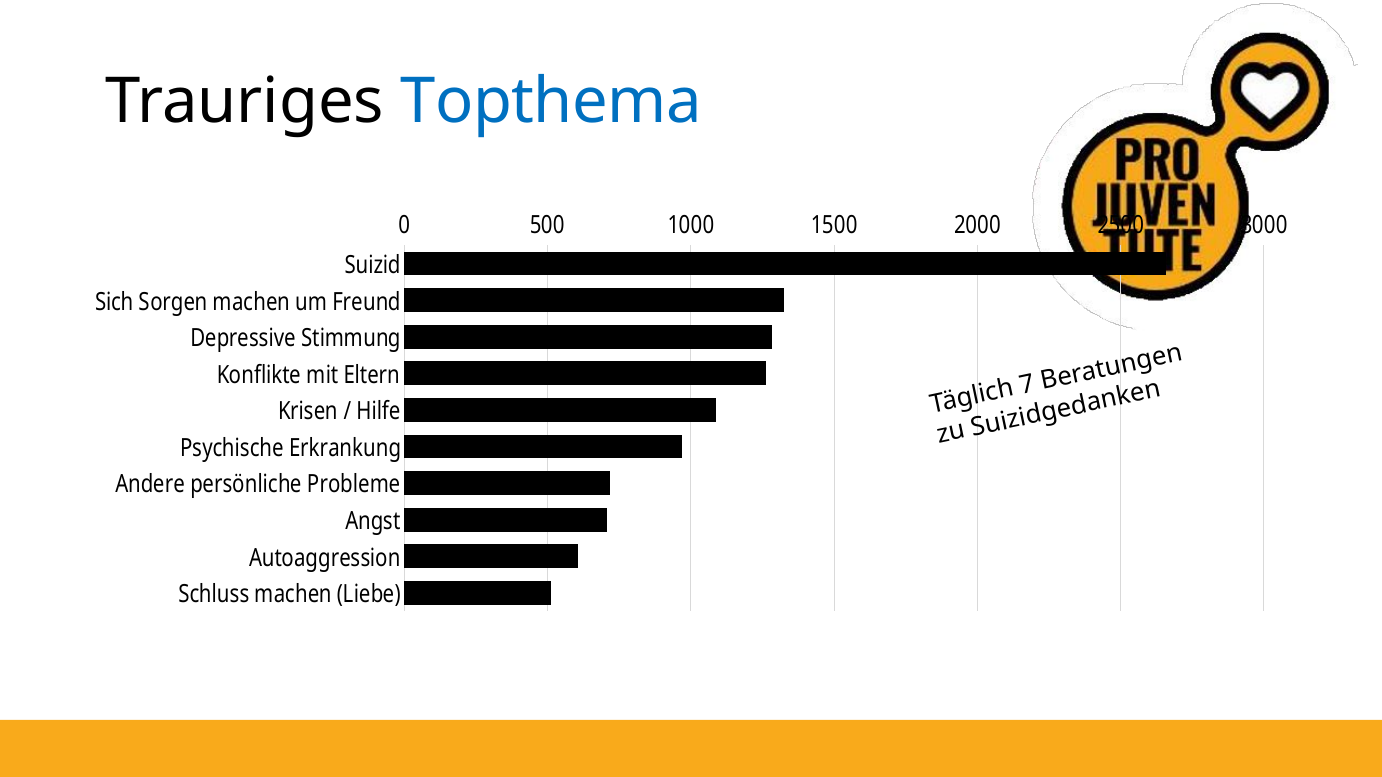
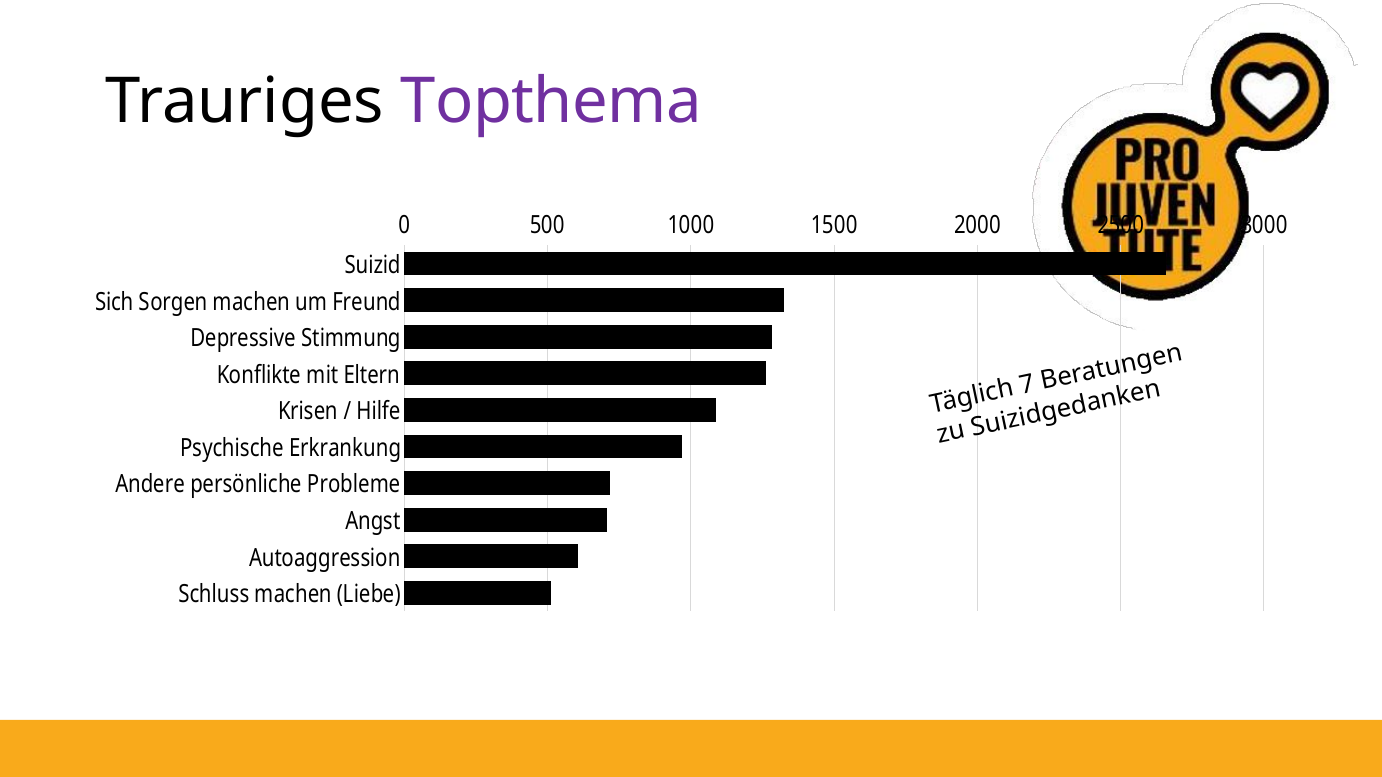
Topthema colour: blue -> purple
